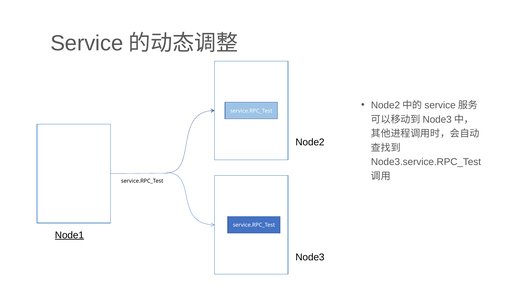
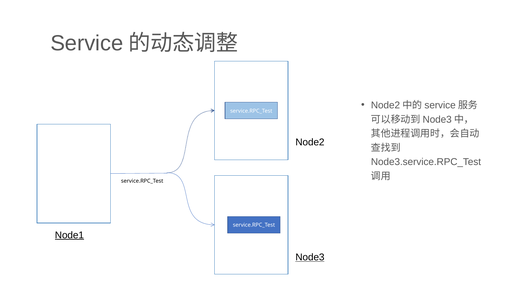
Node3 underline: none -> present
